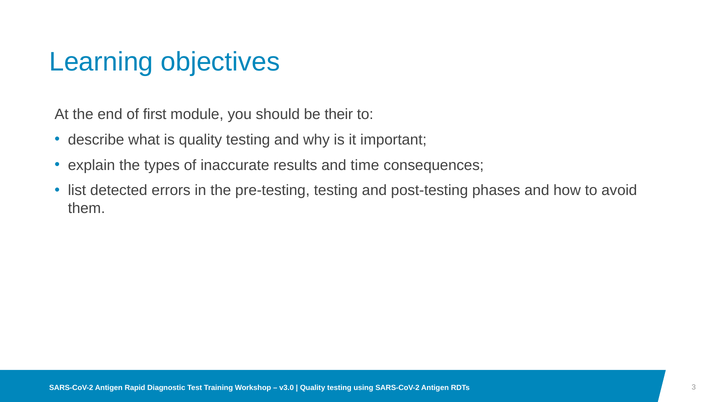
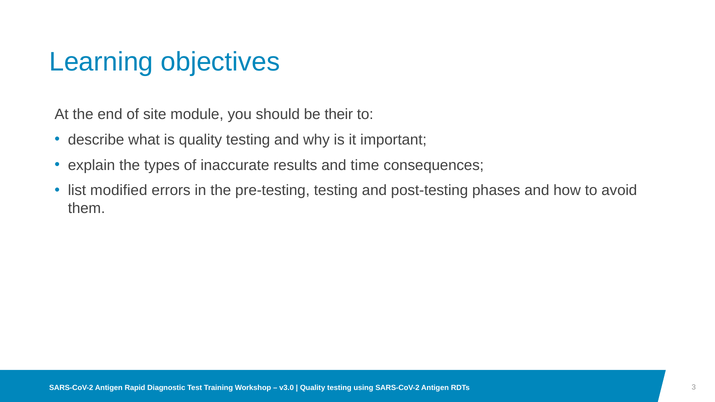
first: first -> site
detected: detected -> modified
